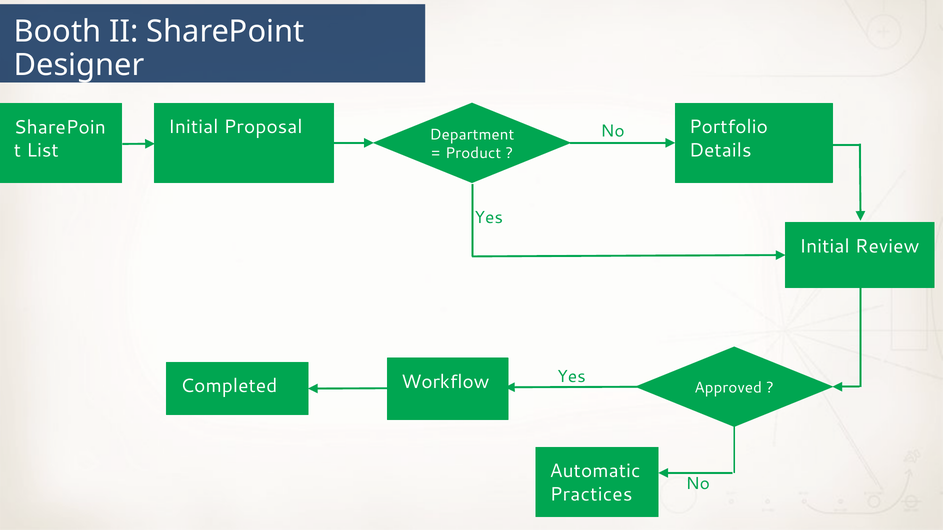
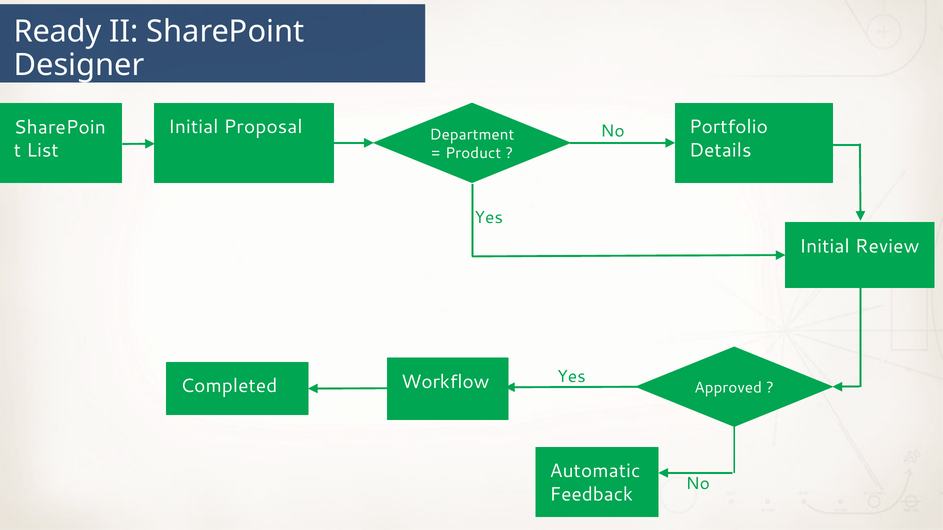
Booth: Booth -> Ready
Practices: Practices -> Feedback
